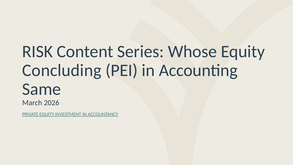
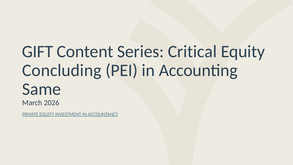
RISK: RISK -> GIFT
Whose: Whose -> Critical
